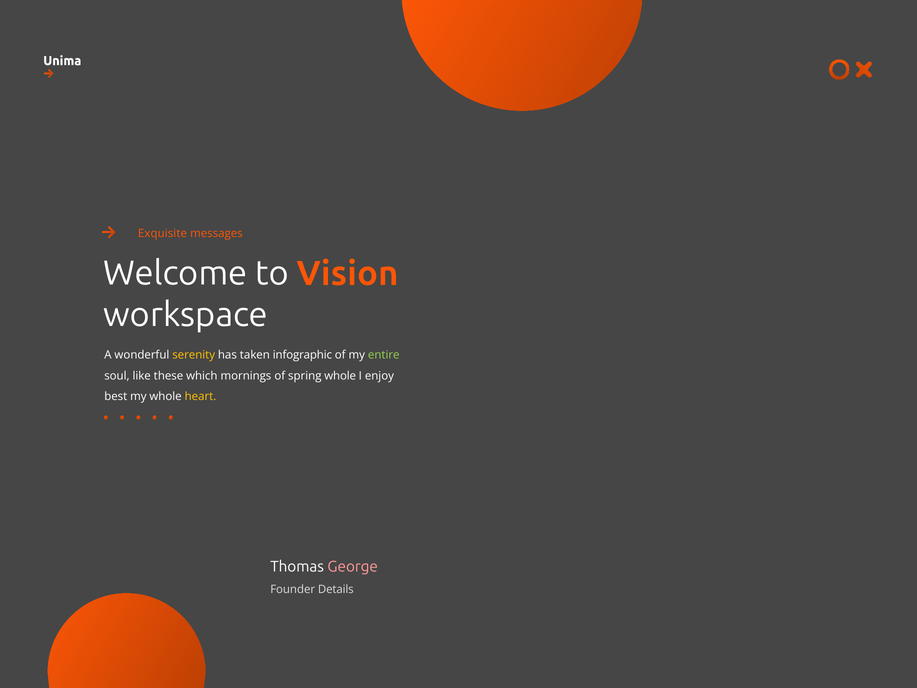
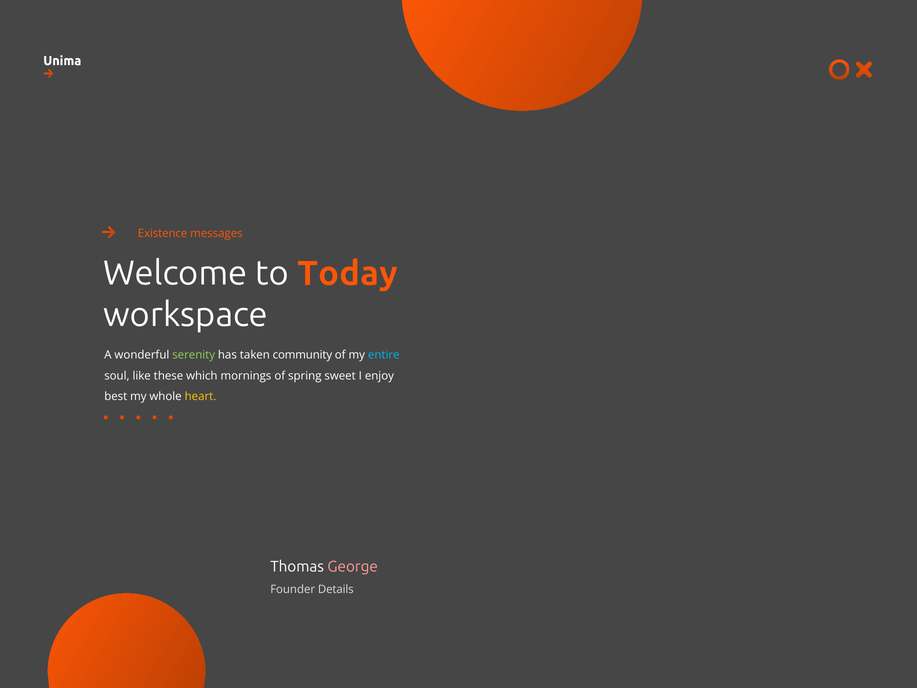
Exquisite: Exquisite -> Existence
Vision: Vision -> Today
serenity colour: yellow -> light green
infographic: infographic -> community
entire colour: light green -> light blue
spring whole: whole -> sweet
